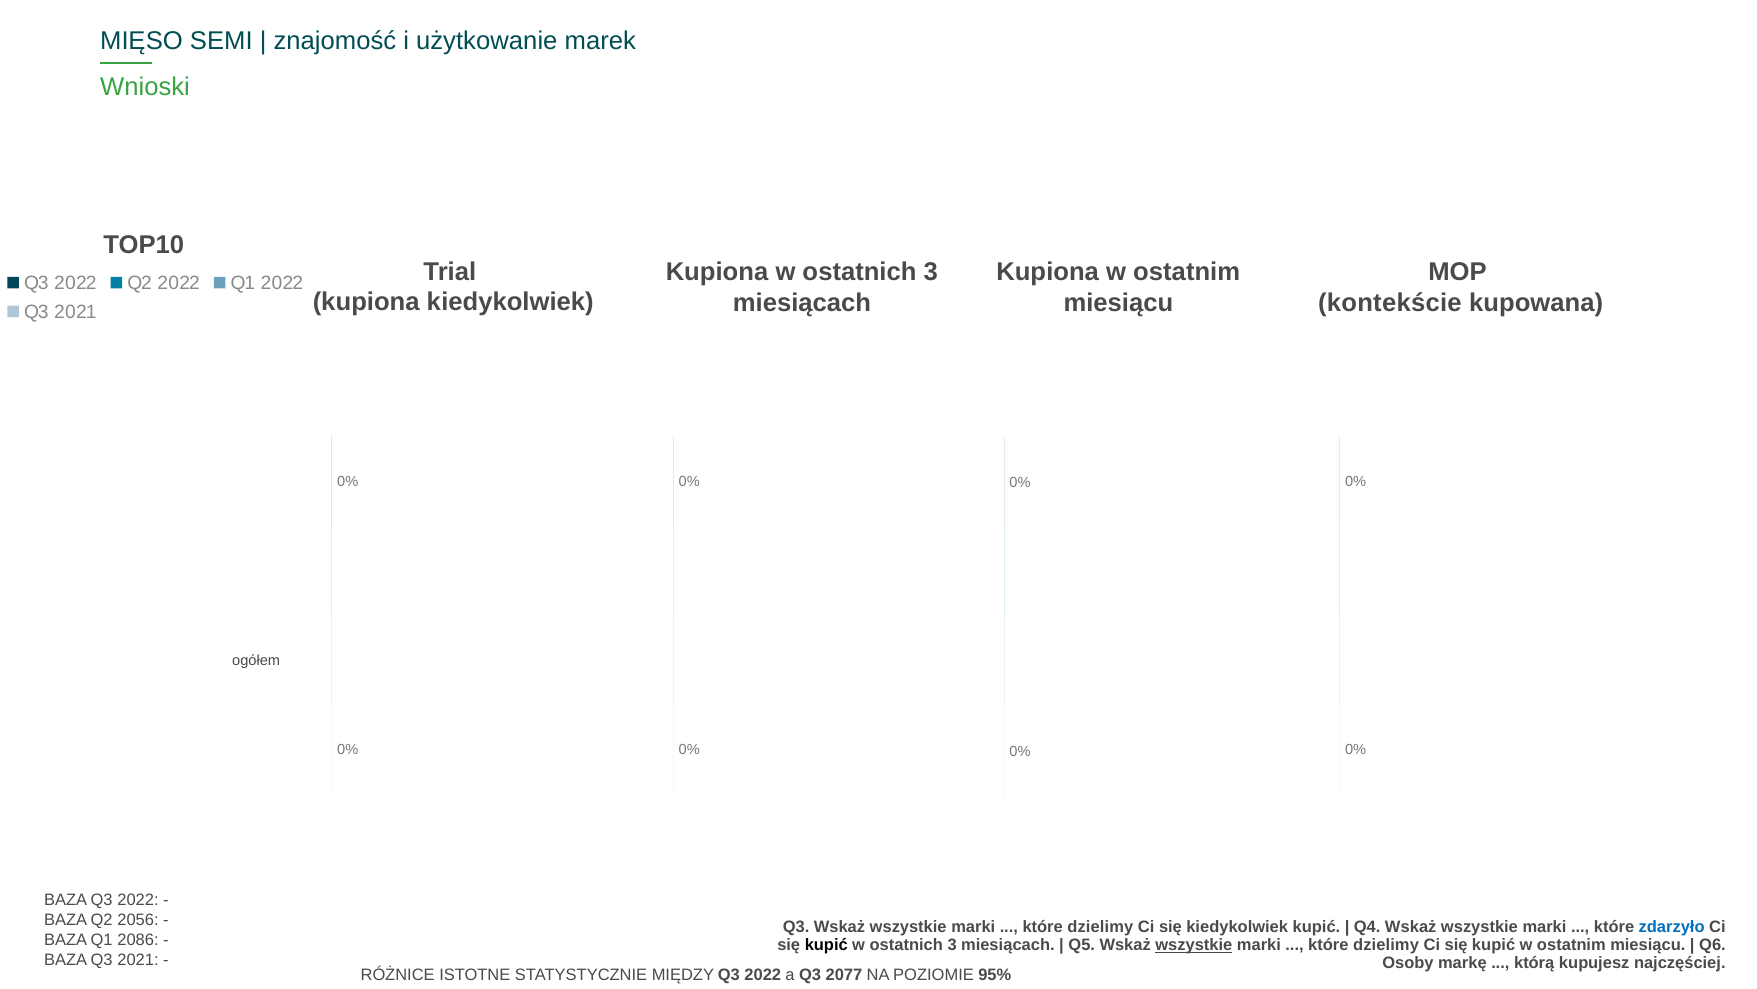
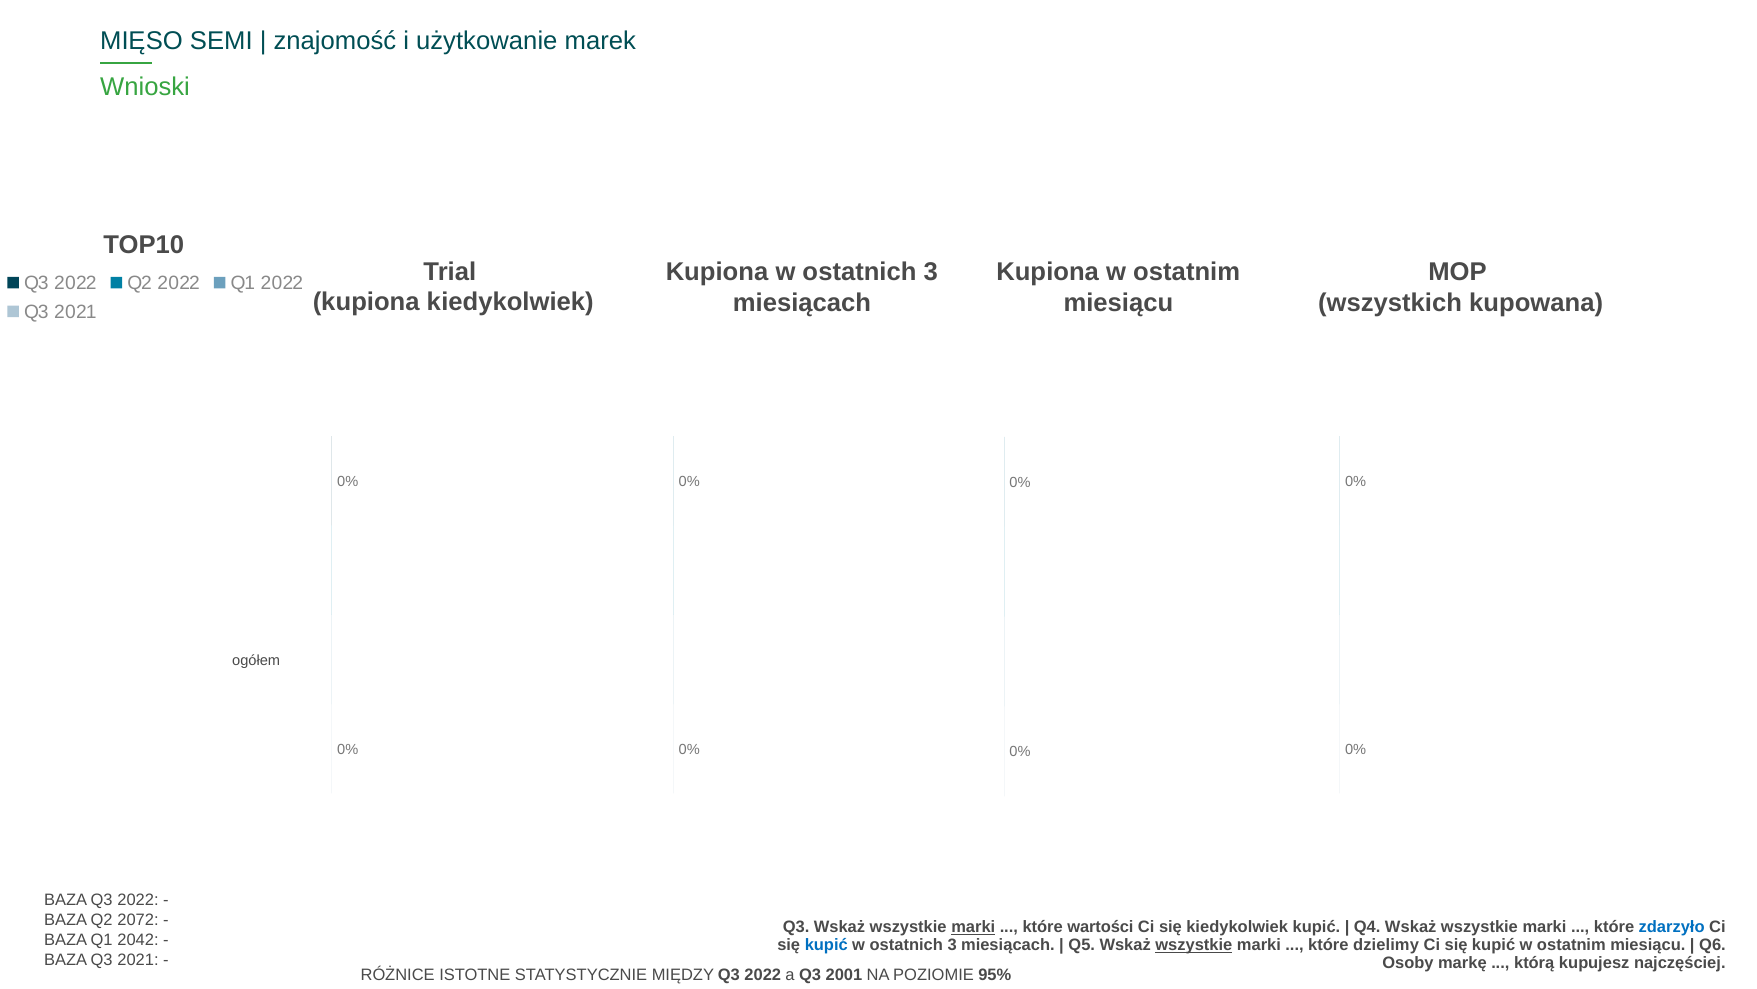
kontekście: kontekście -> wszystkich
2056: 2056 -> 2072
marki at (973, 927) underline: none -> present
dzielimy at (1100, 927): dzielimy -> wartości
2086: 2086 -> 2042
kupić at (826, 944) colour: black -> blue
2077: 2077 -> 2001
